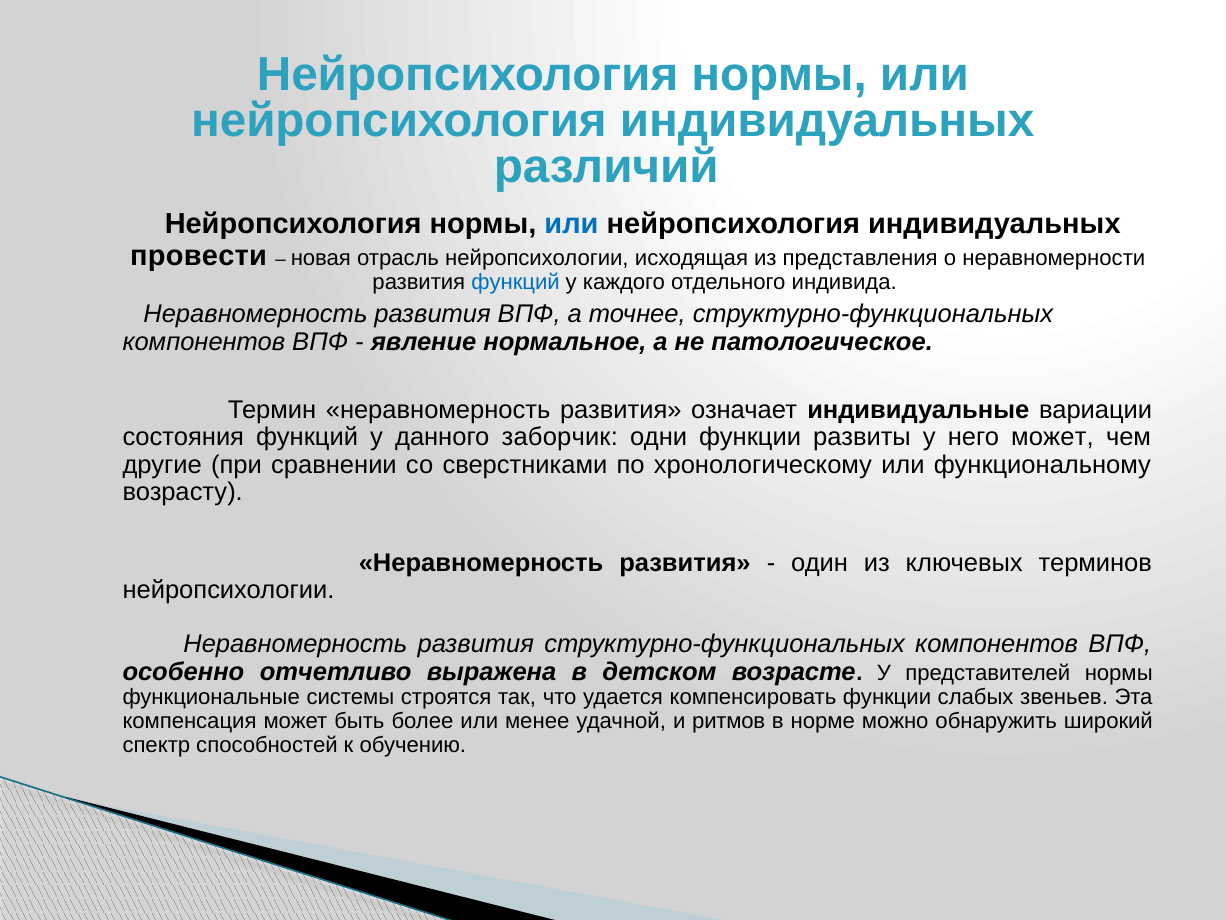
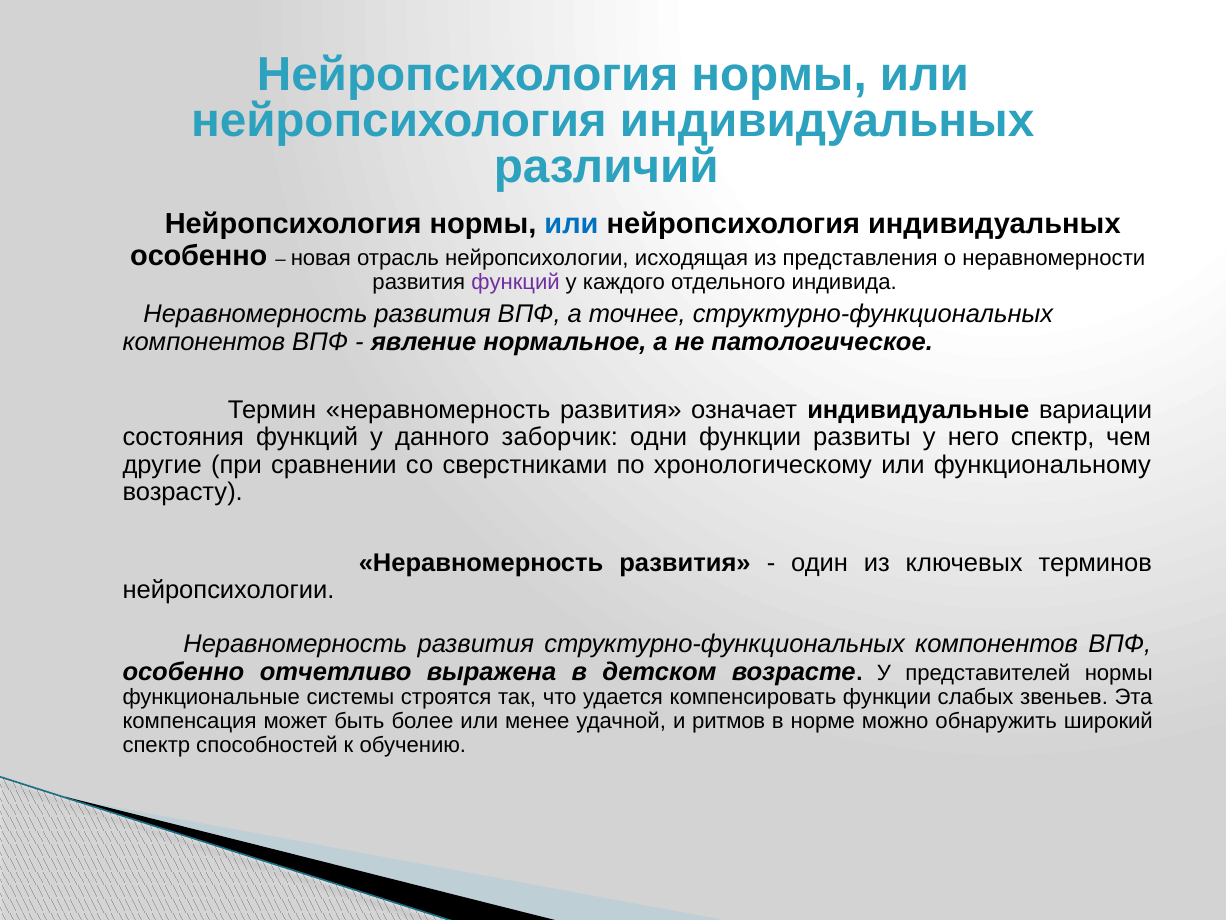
провести at (199, 255): провести -> особенно
функций at (516, 282) colour: blue -> purple
него может: может -> спектр
